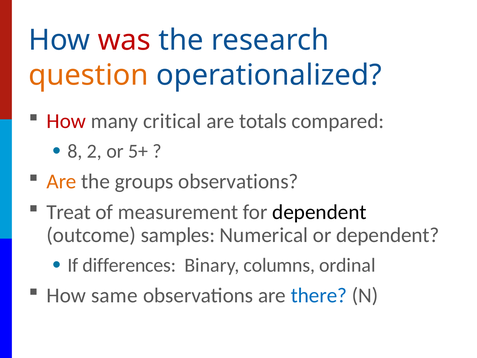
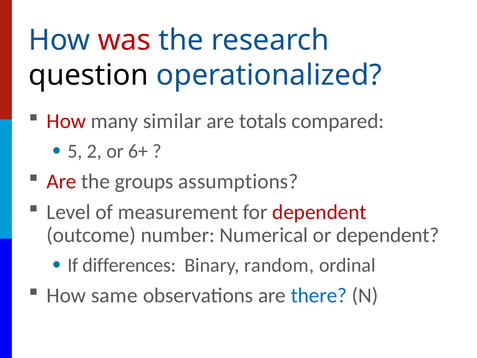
question colour: orange -> black
critical: critical -> similar
8: 8 -> 5
5+: 5+ -> 6+
Are at (62, 181) colour: orange -> red
groups observations: observations -> assumptions
Treat: Treat -> Level
dependent at (319, 212) colour: black -> red
samples: samples -> number
columns: columns -> random
